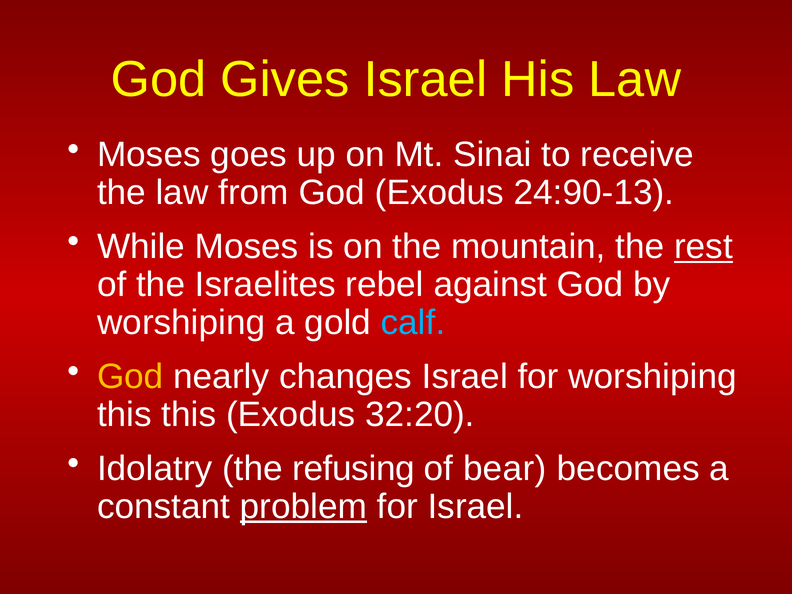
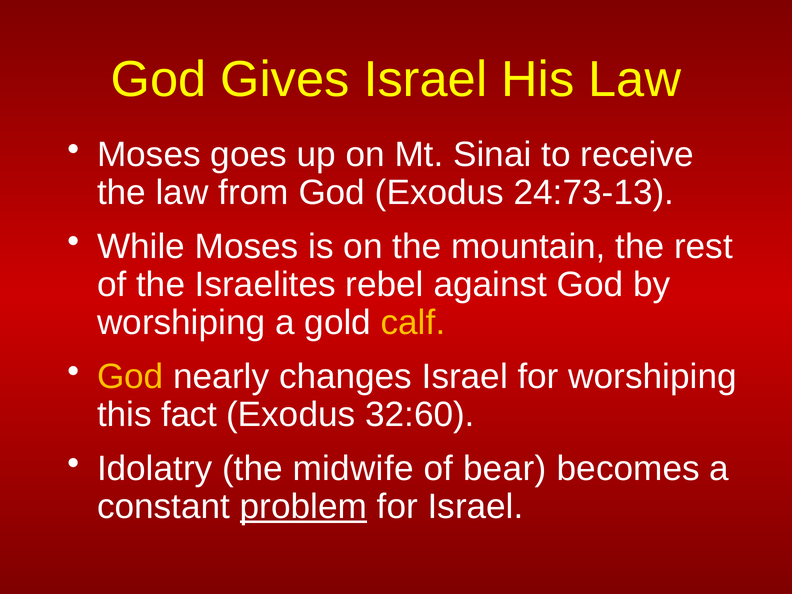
24:90-13: 24:90-13 -> 24:73-13
rest underline: present -> none
calf colour: light blue -> yellow
this this: this -> fact
32:20: 32:20 -> 32:60
refusing: refusing -> midwife
